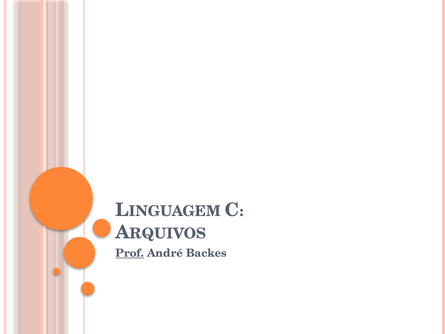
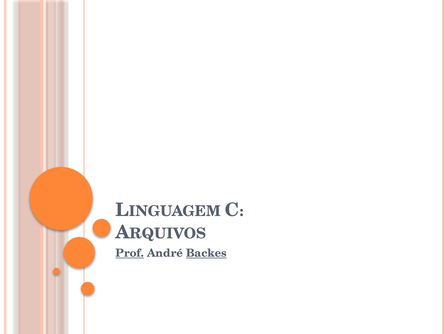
Backes underline: none -> present
